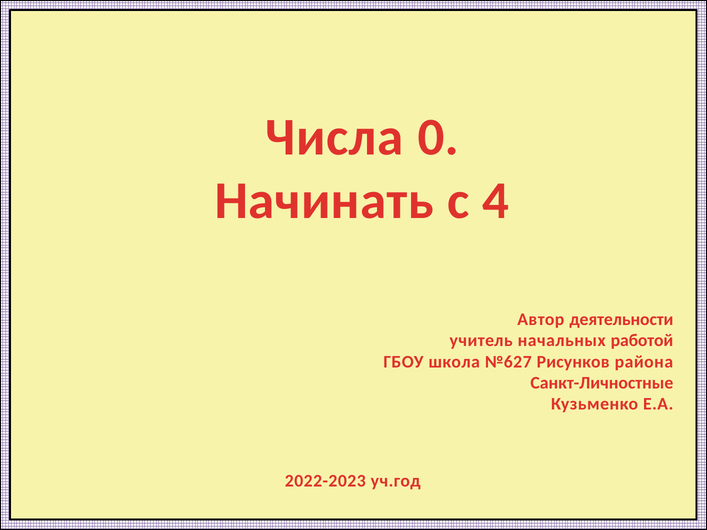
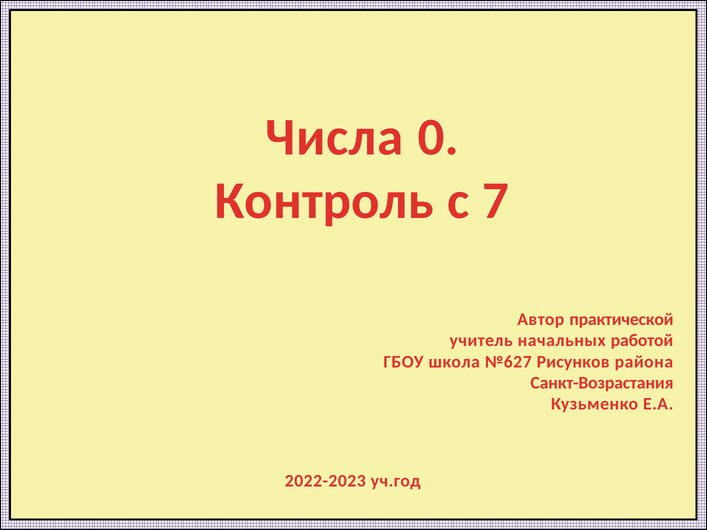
Начинать: Начинать -> Контроль
4: 4 -> 7
деятельности: деятельности -> практической
Санкт-Личностные: Санкт-Личностные -> Санкт-Возрастания
